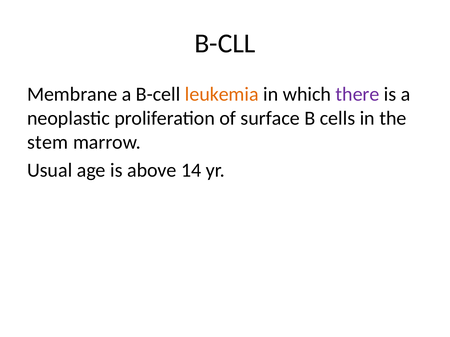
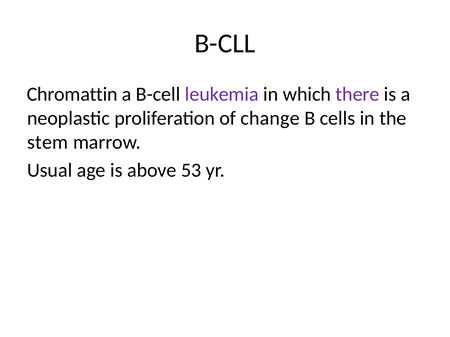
Membrane: Membrane -> Chromattin
leukemia colour: orange -> purple
surface: surface -> change
14: 14 -> 53
